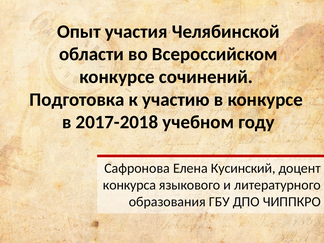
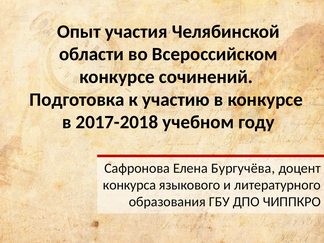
Кусинский: Кусинский -> Бургучёва
